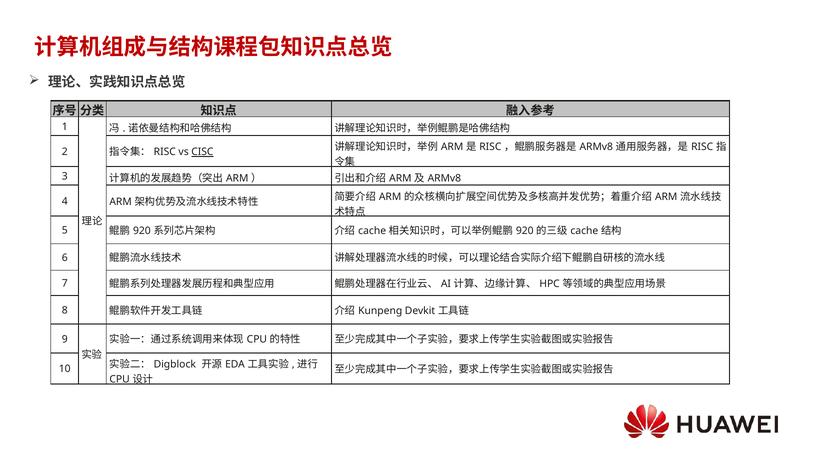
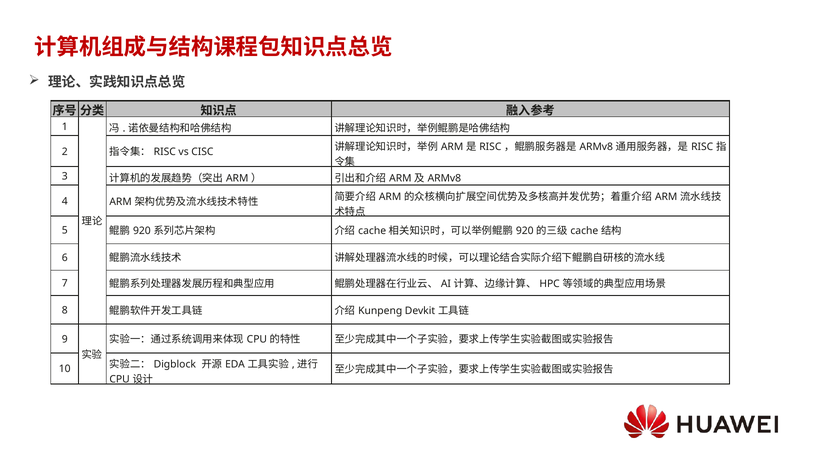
CISC underline: present -> none
